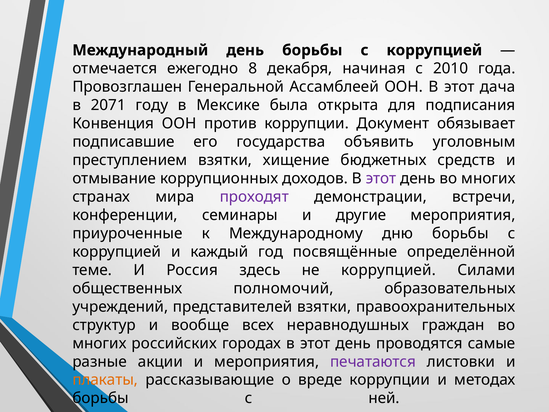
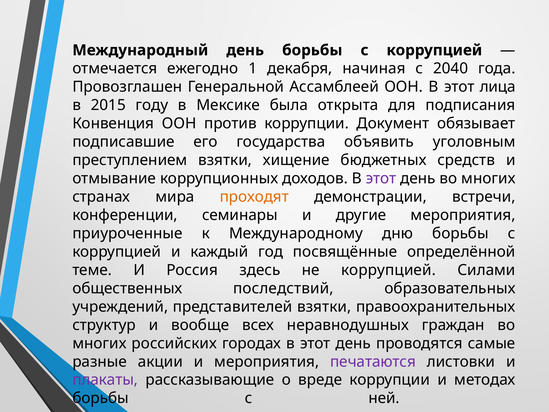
8: 8 -> 1
2010: 2010 -> 2040
дача: дача -> лица
2071: 2071 -> 2015
проходят colour: purple -> orange
полномочий: полномочий -> последствий
плакаты colour: orange -> purple
